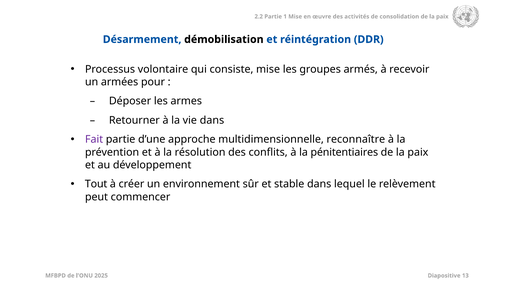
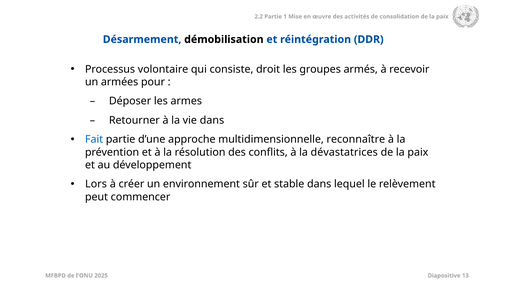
consiste mise: mise -> droit
Fait colour: purple -> blue
pénitentiaires: pénitentiaires -> dévastatrices
Tout: Tout -> Lors
